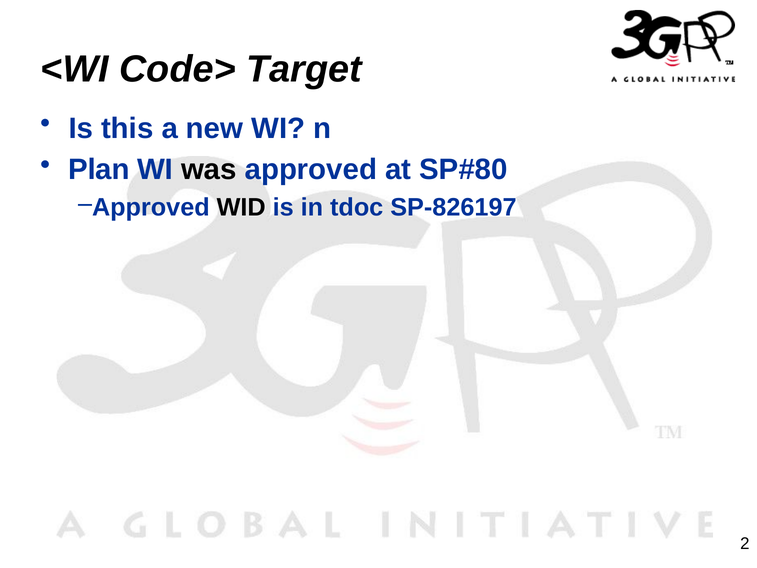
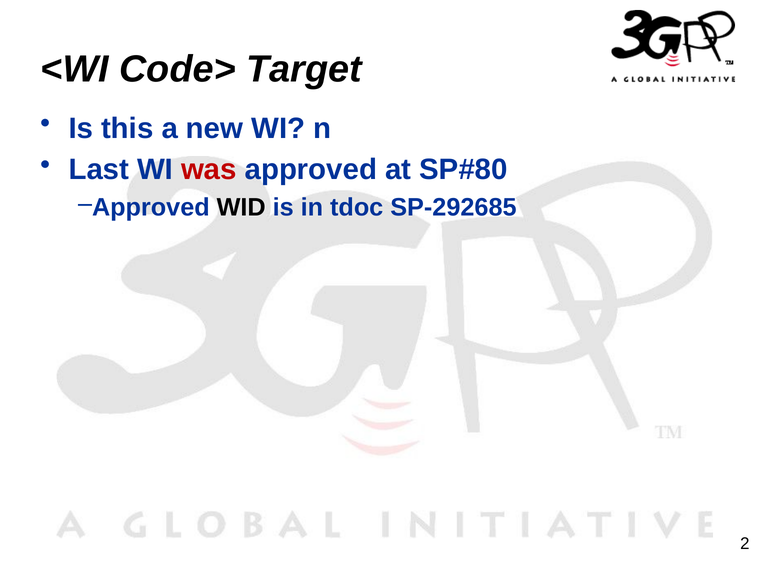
Plan: Plan -> Last
was colour: black -> red
SP-826197: SP-826197 -> SP-292685
